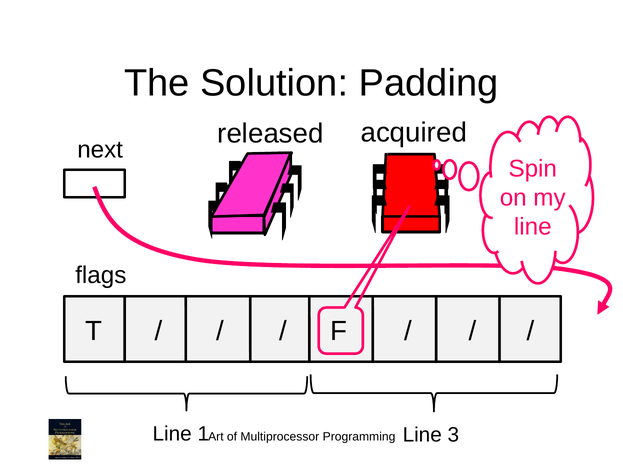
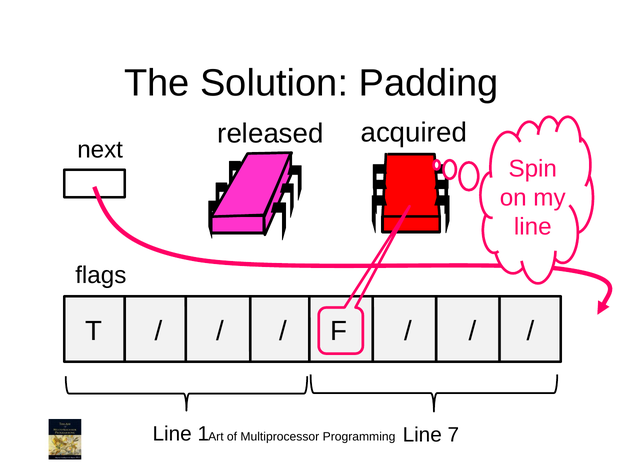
3: 3 -> 7
